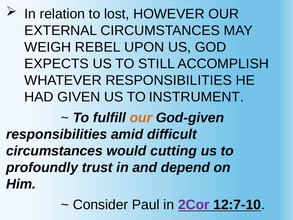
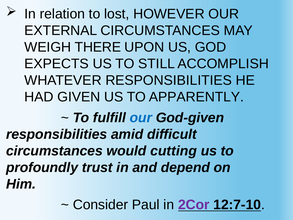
REBEL: REBEL -> THERE
INSTRUMENT: INSTRUMENT -> APPARENTLY
our at (141, 118) colour: orange -> blue
